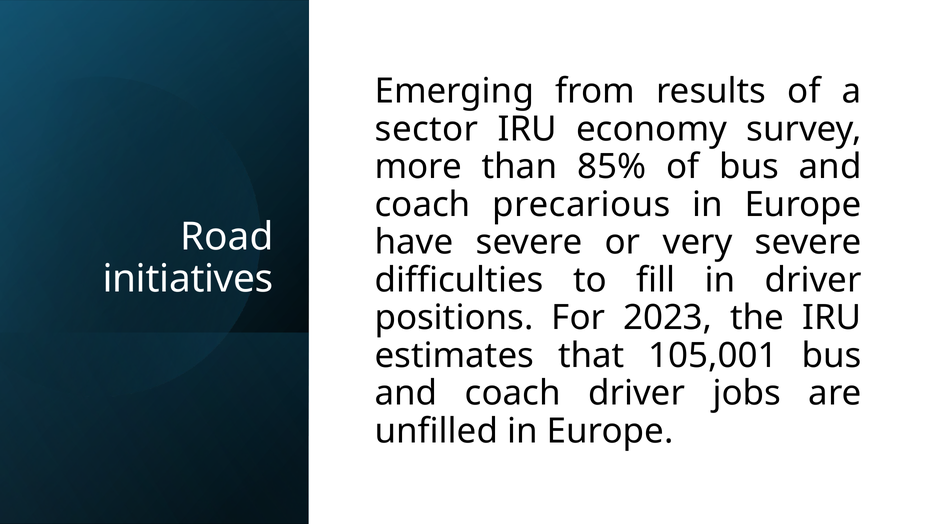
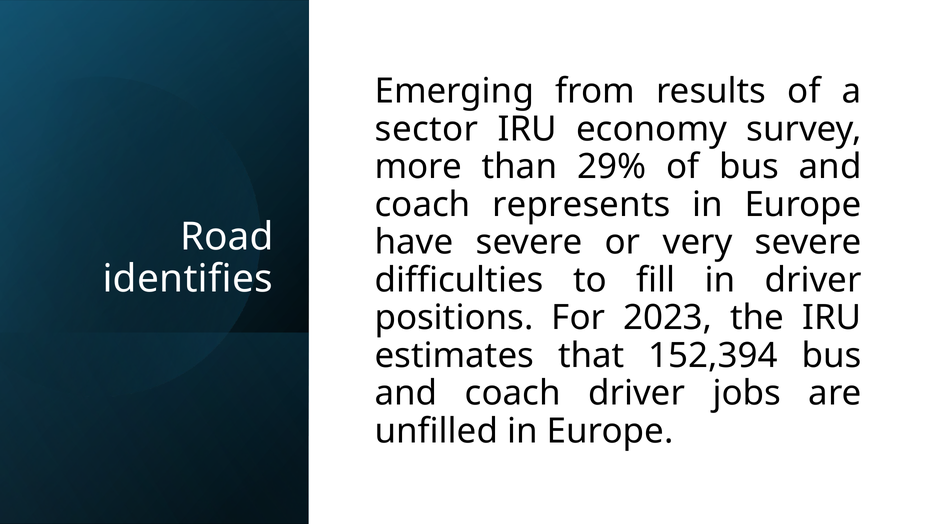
85%: 85% -> 29%
precarious: precarious -> represents
initiatives: initiatives -> identifies
105,001: 105,001 -> 152,394
